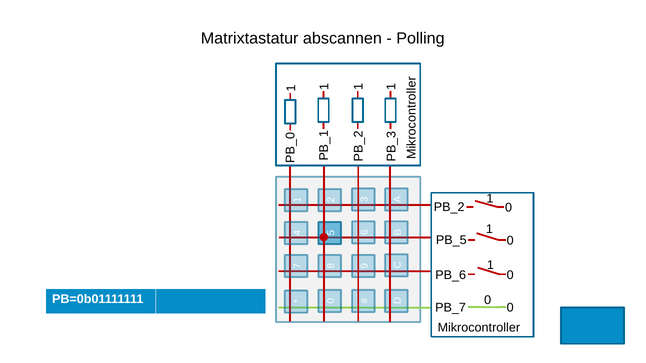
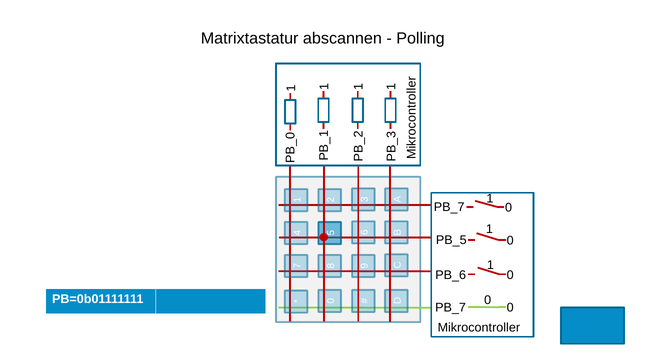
PB_2 at (449, 207): PB_2 -> PB_7
